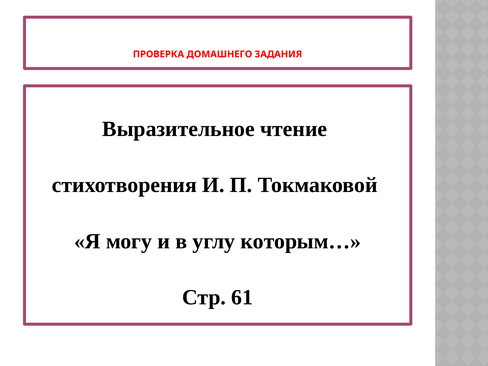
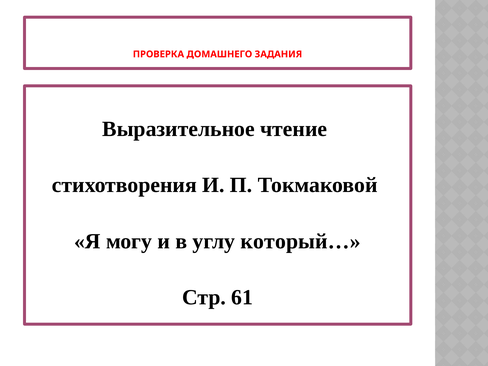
которым…: которым… -> который…
